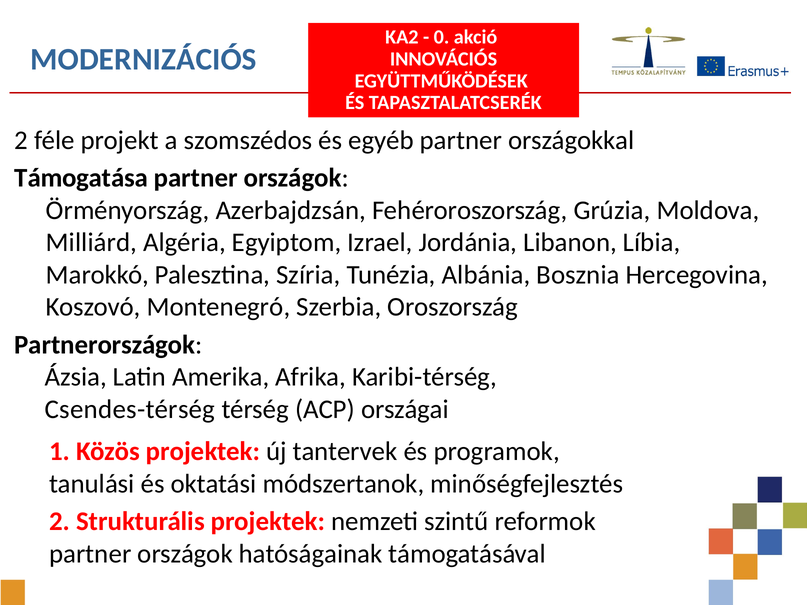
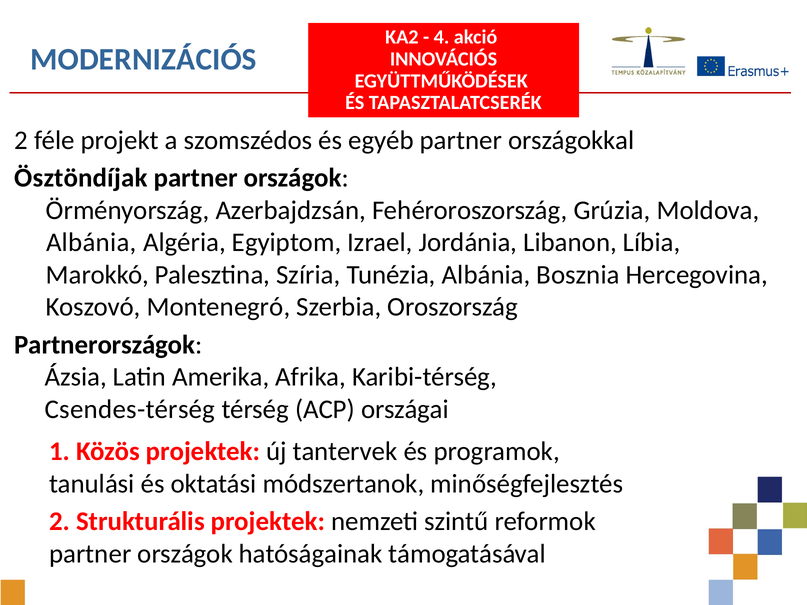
0: 0 -> 4
Támogatása: Támogatása -> Ösztöndíjak
Milliárd at (91, 243): Milliárd -> Albánia
